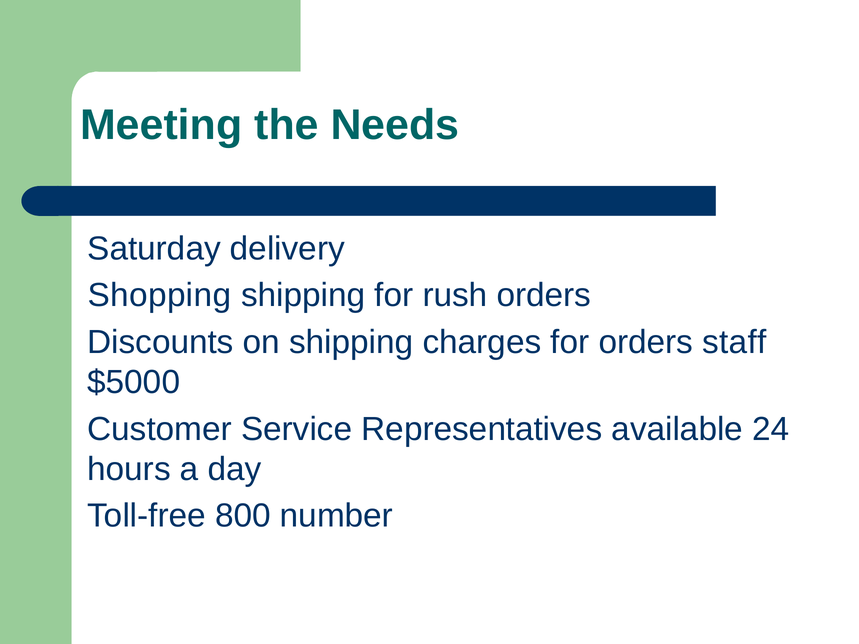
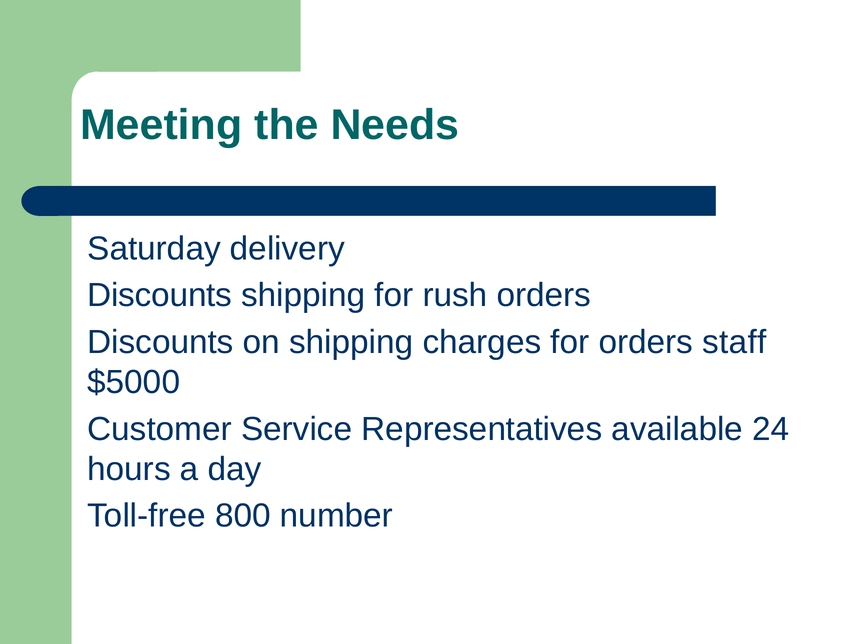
Shopping at (159, 295): Shopping -> Discounts
